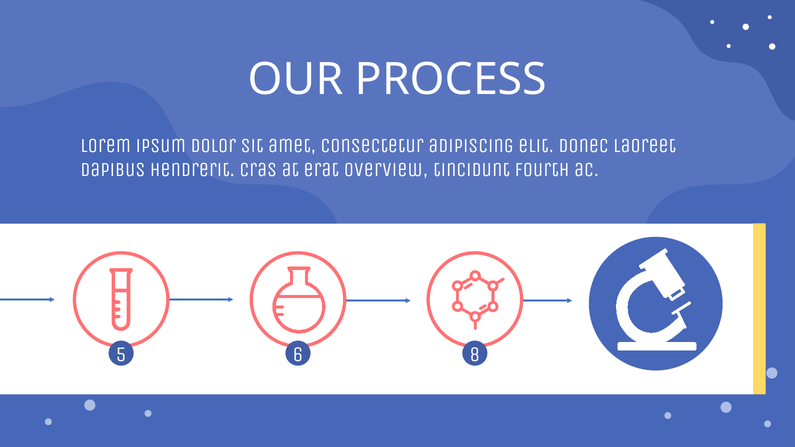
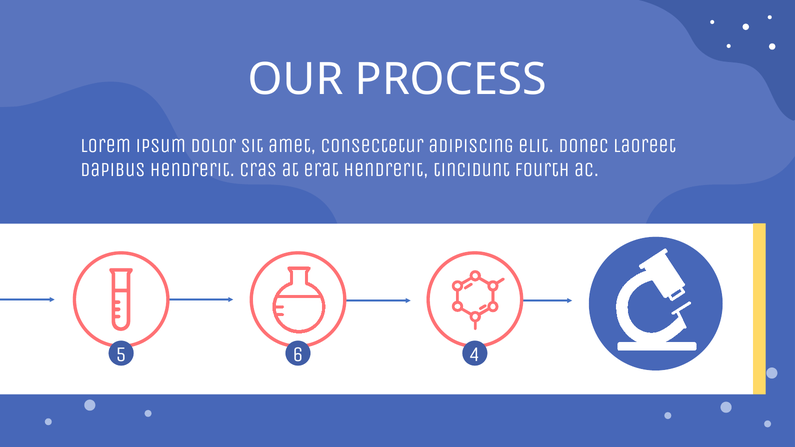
erat overview: overview -> hendrerit
8: 8 -> 4
